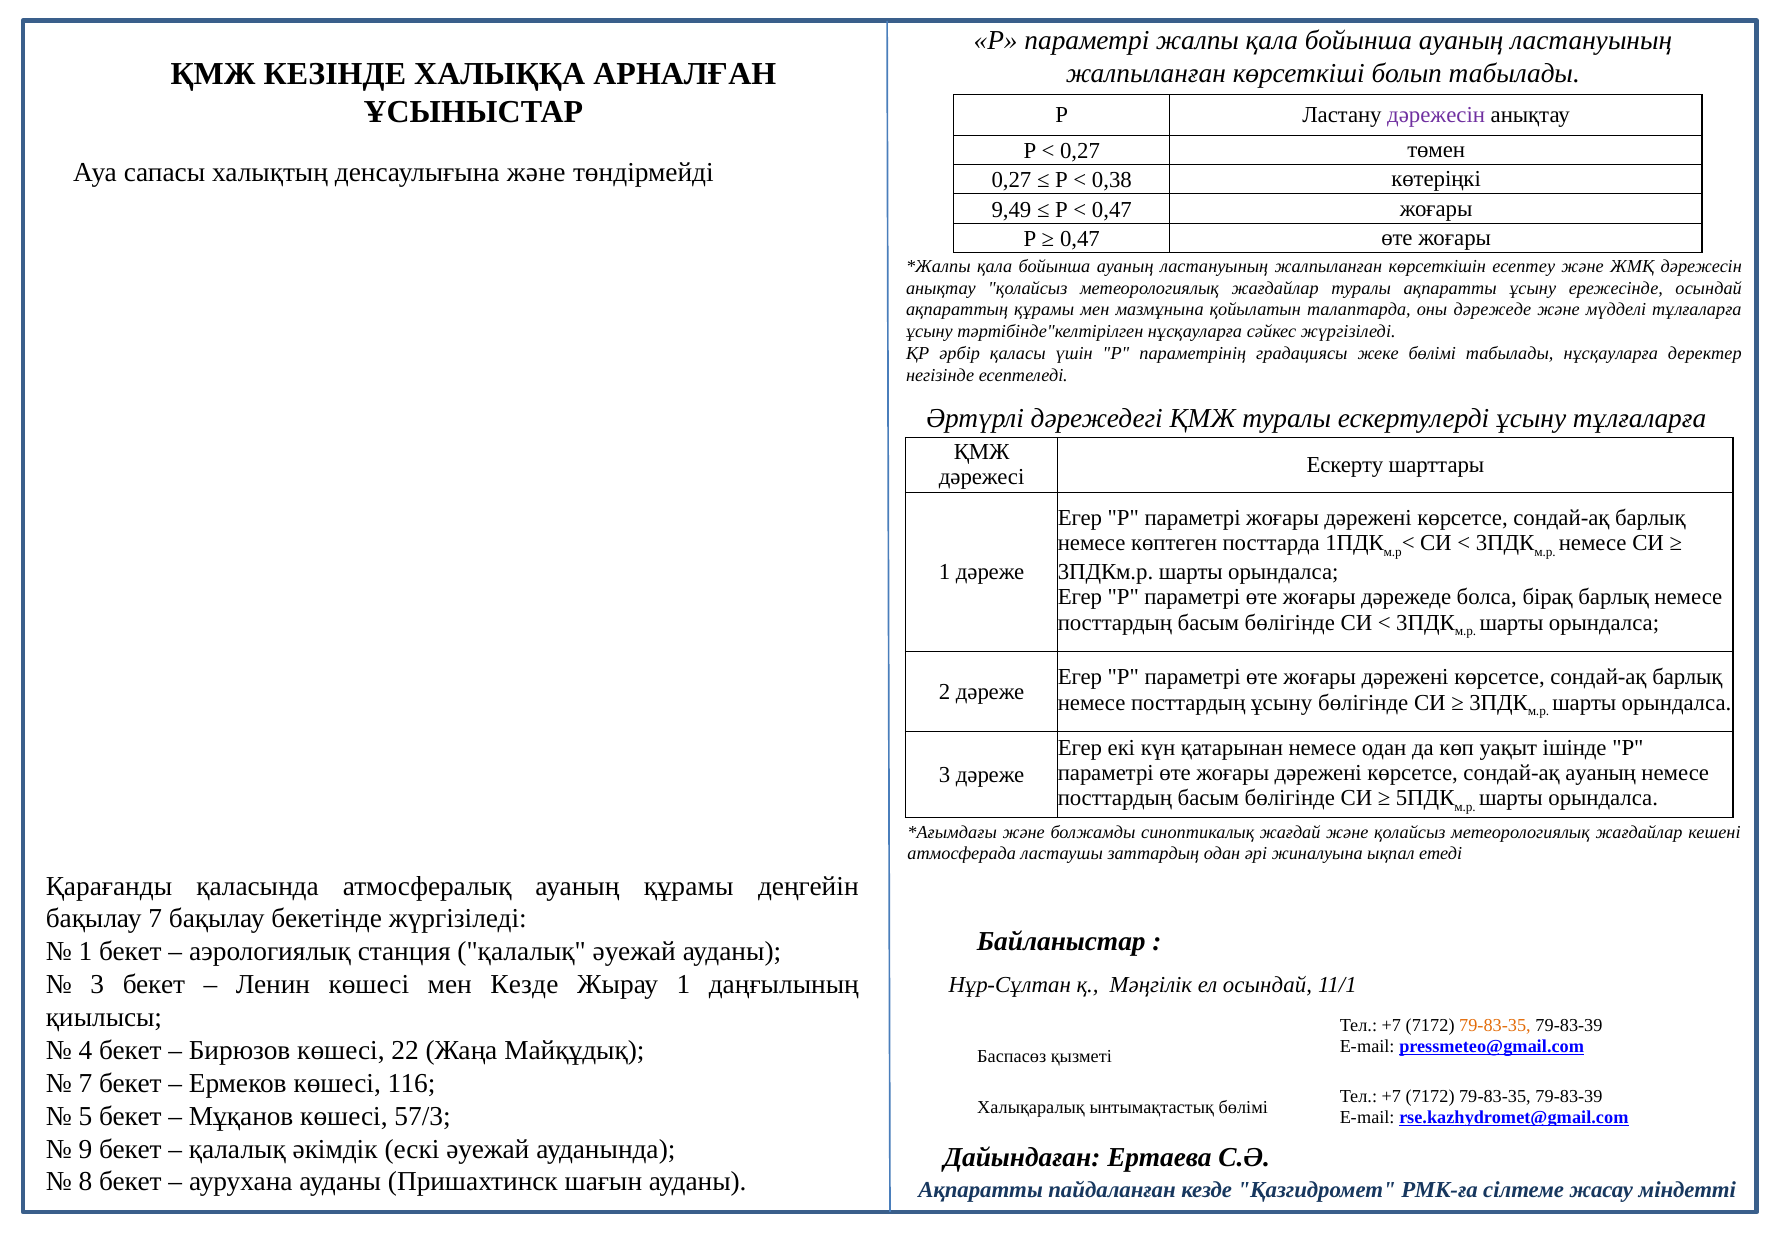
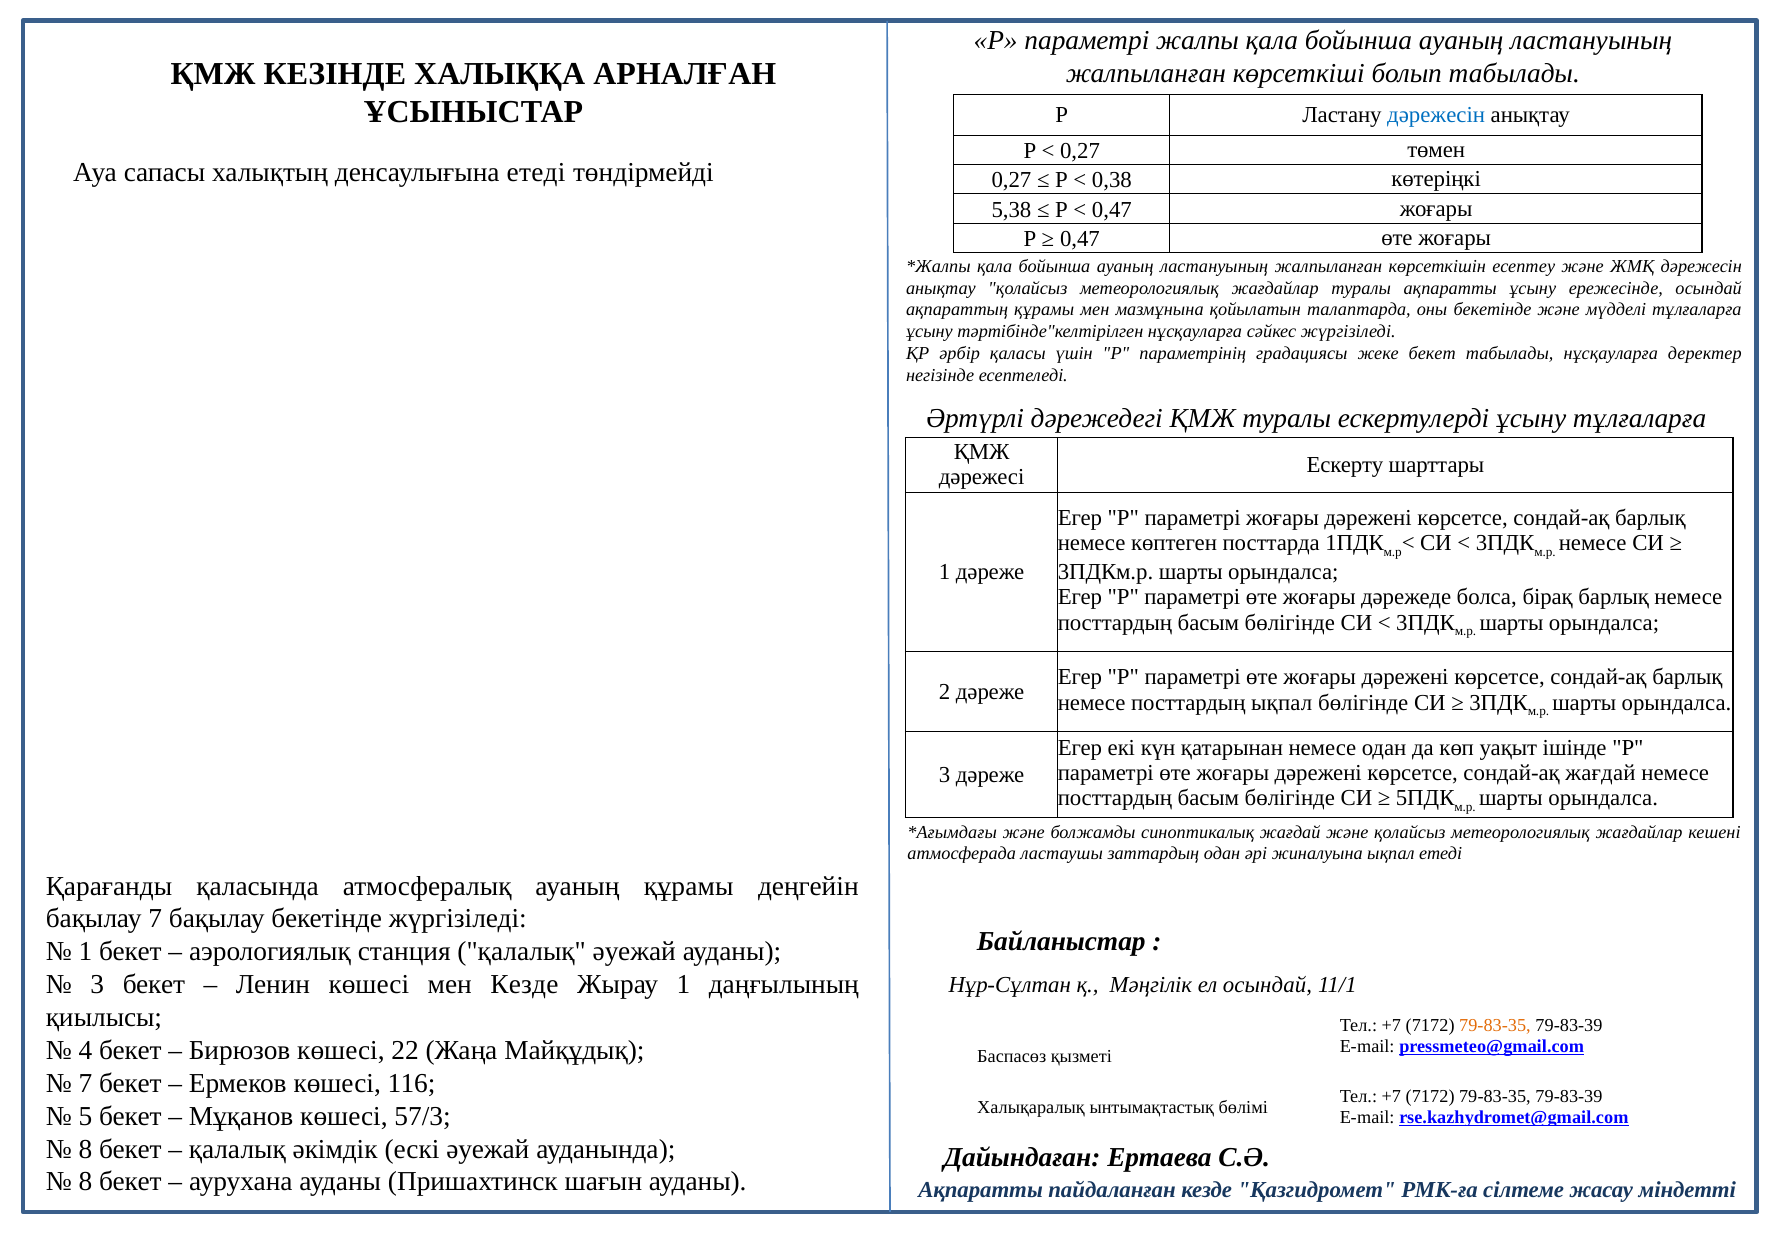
дәрежесін at (1436, 115) colour: purple -> blue
денсаулығына және: және -> етеді
9,49: 9,49 -> 5,38
оны дәрежеде: дәрежеде -> бекетінде
жеке бөлімі: бөлімі -> бекет
посттардың ұсыну: ұсыну -> ықпал
сондай-ақ ауаның: ауаның -> жағдай
9 at (86, 1148): 9 -> 8
